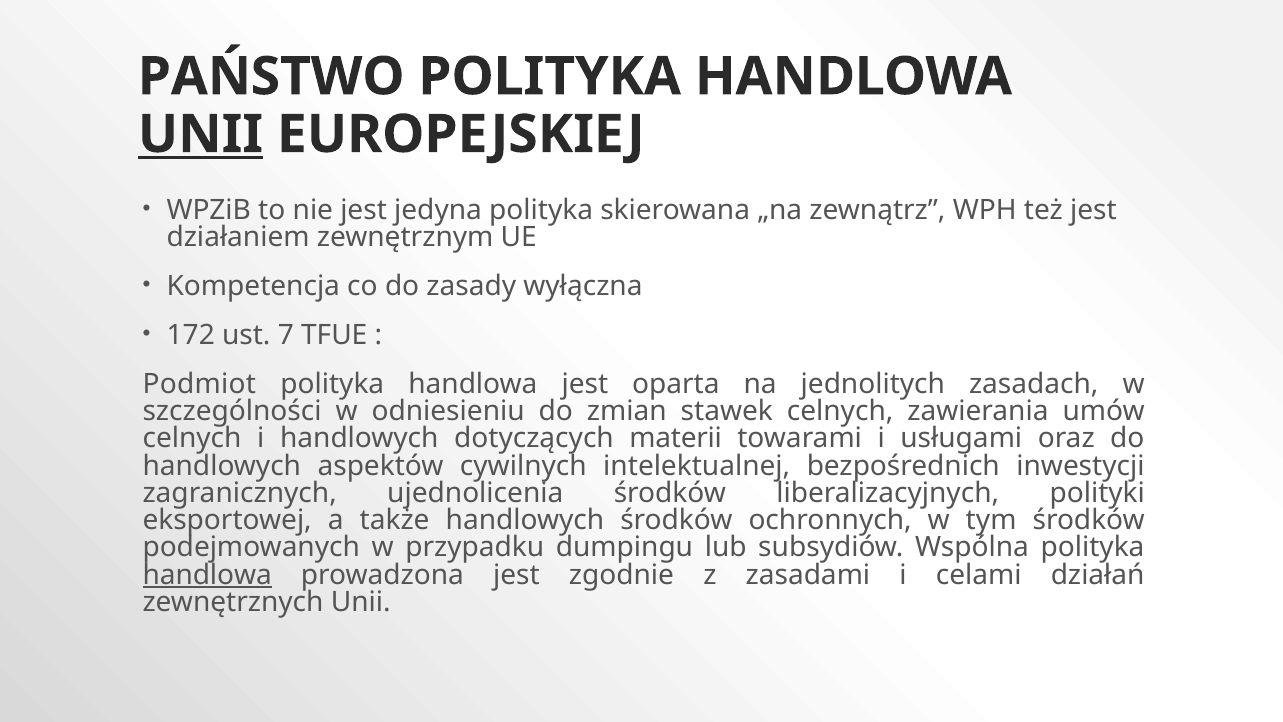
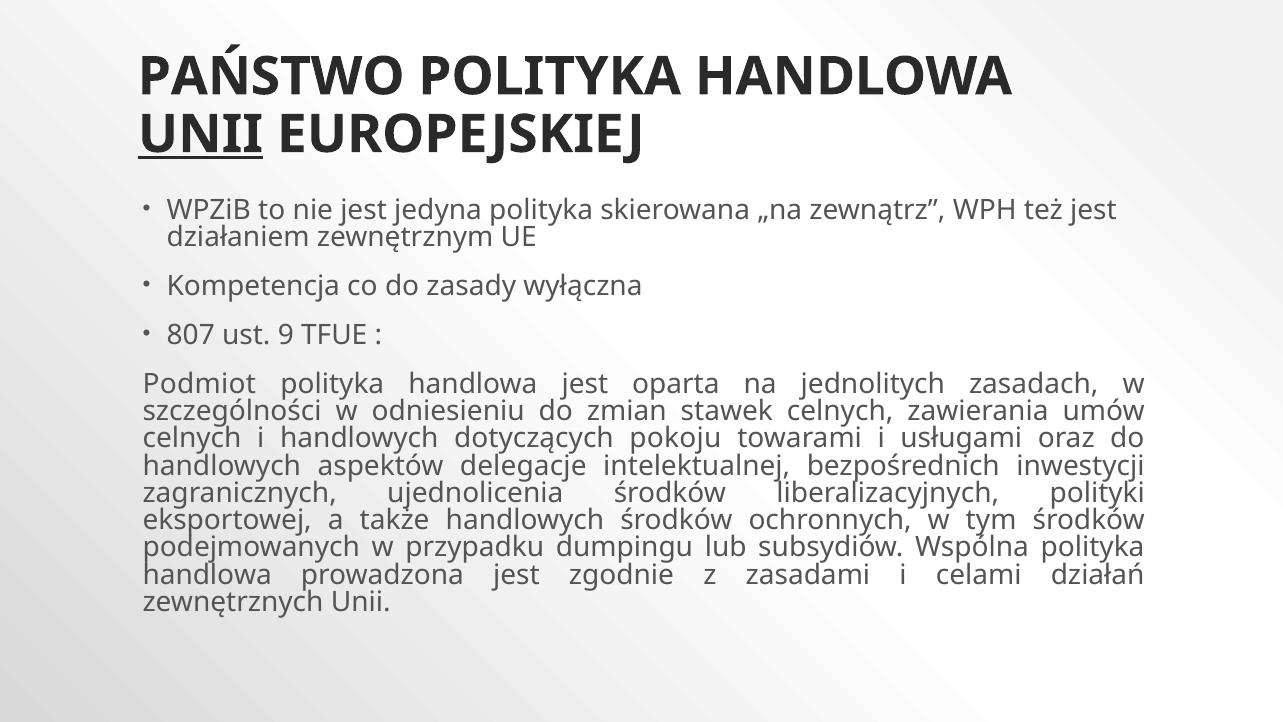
172: 172 -> 807
7: 7 -> 9
materii: materii -> pokoju
cywilnych: cywilnych -> delegacje
handlowa at (207, 575) underline: present -> none
